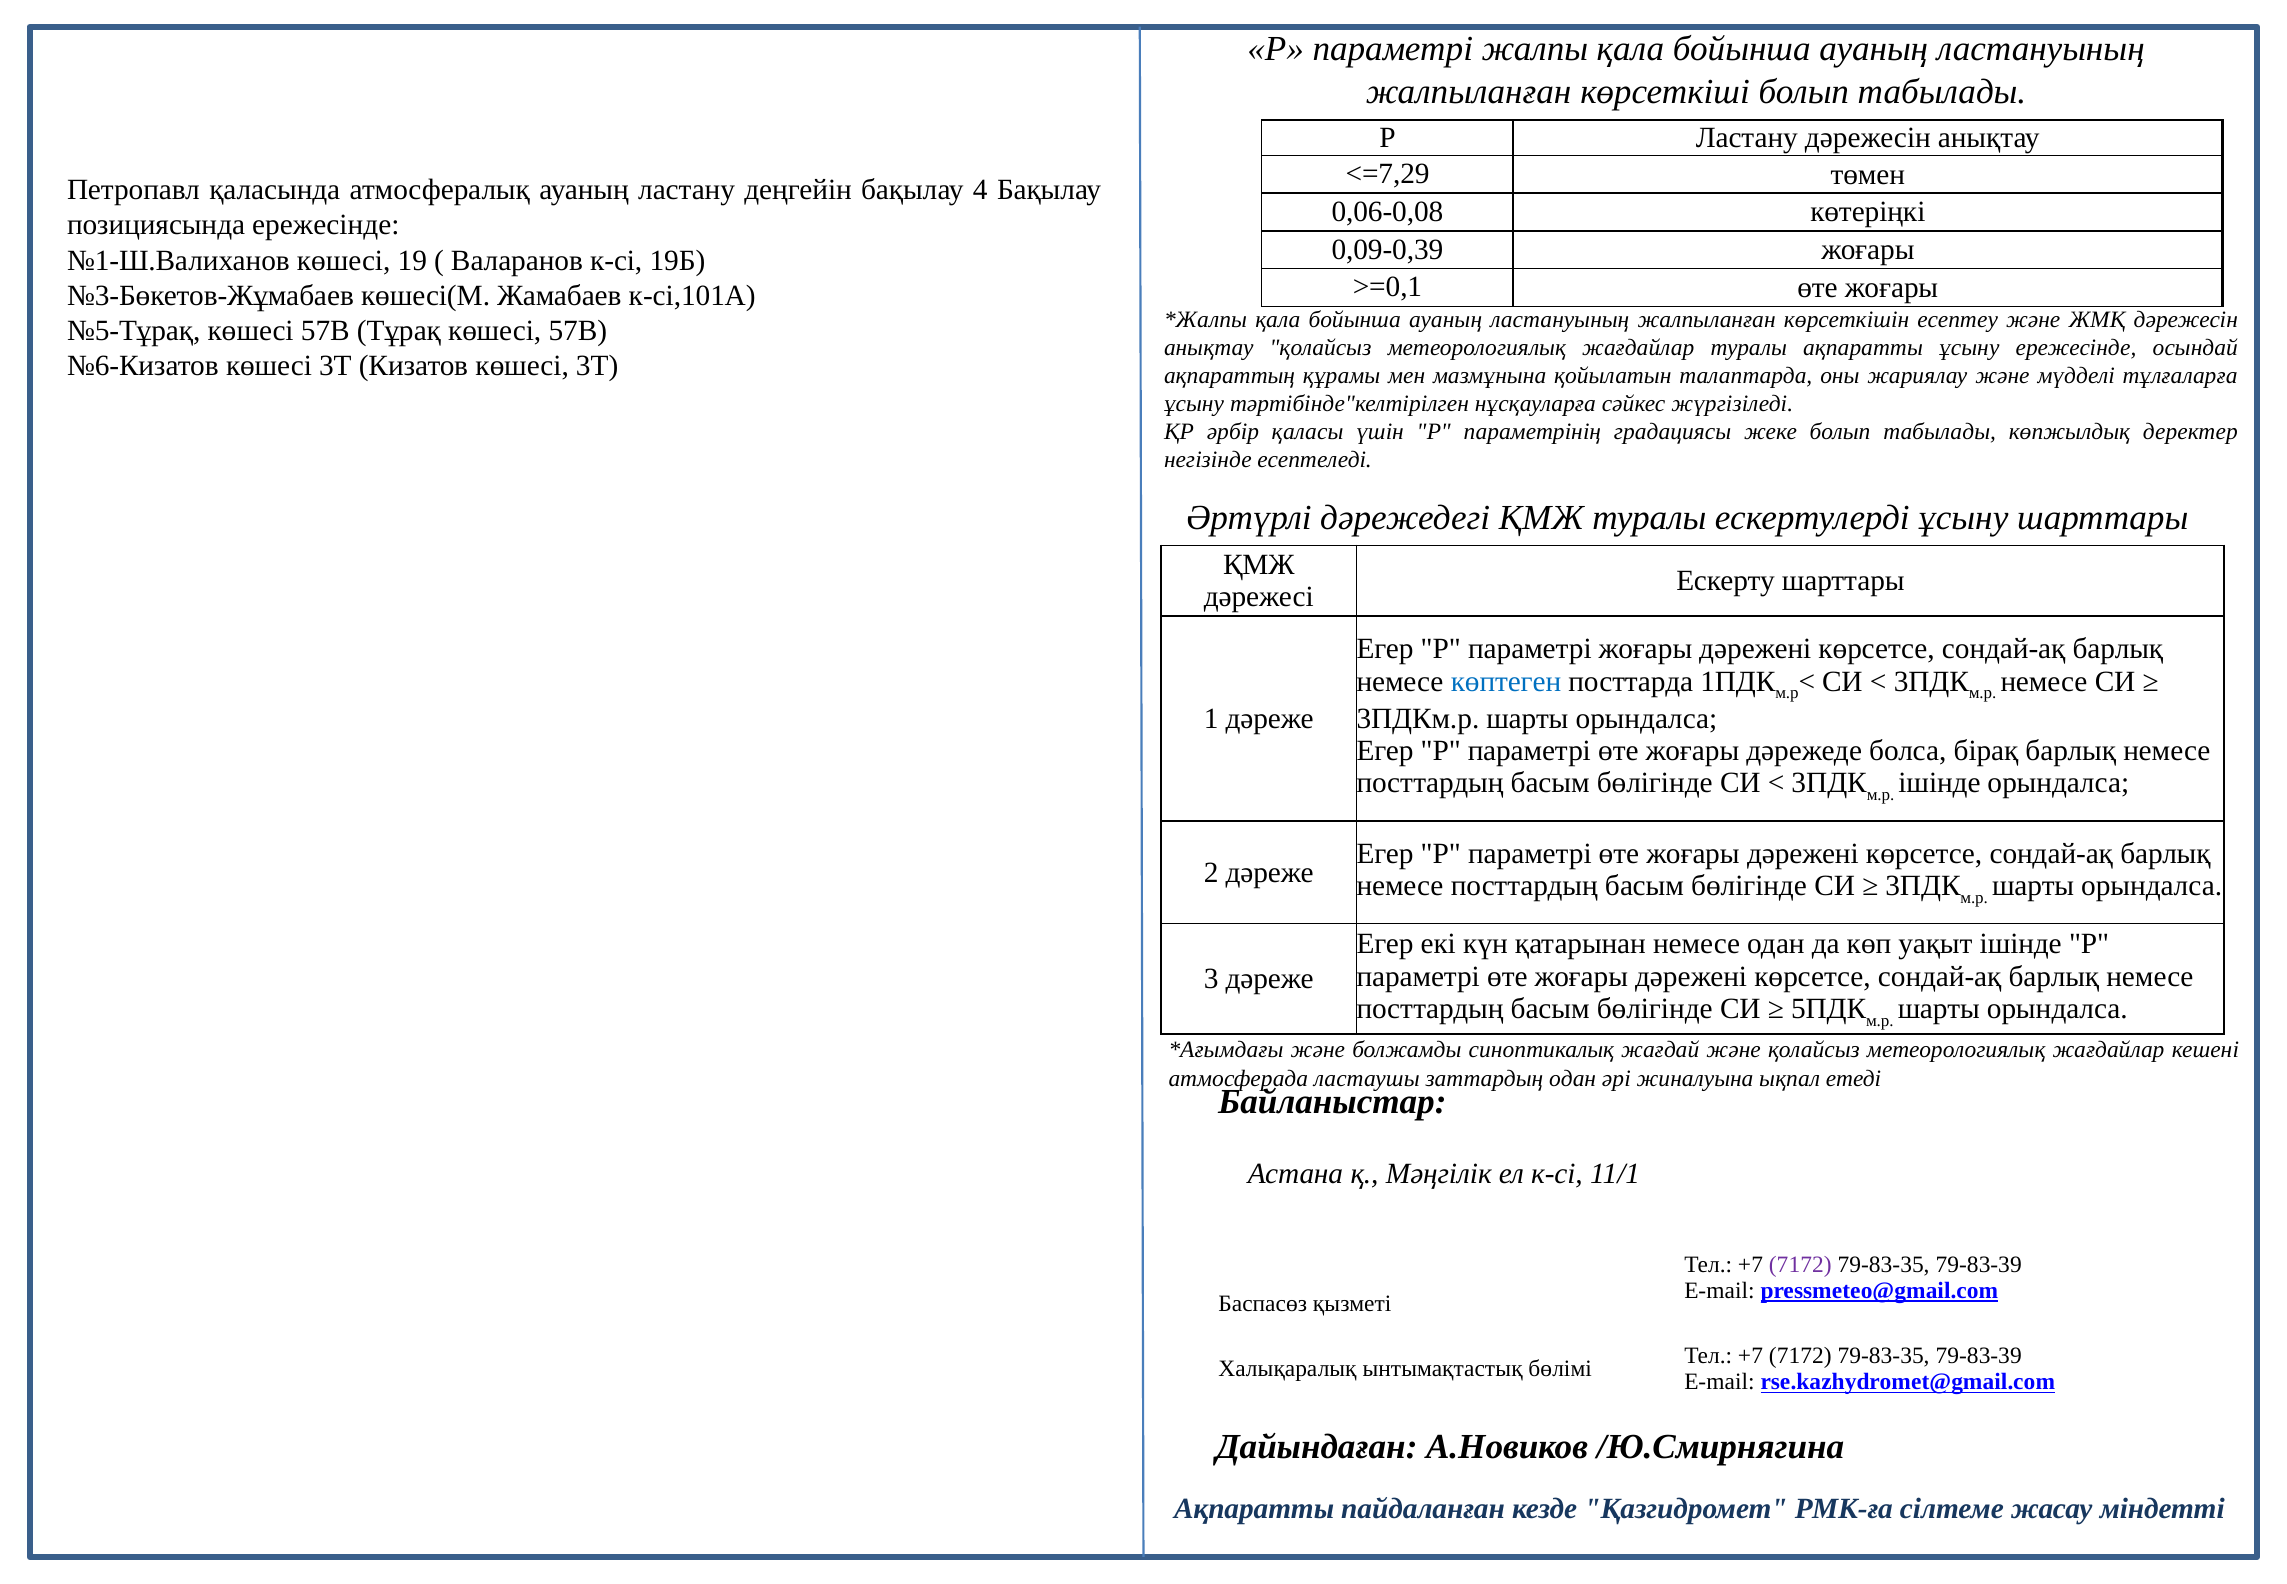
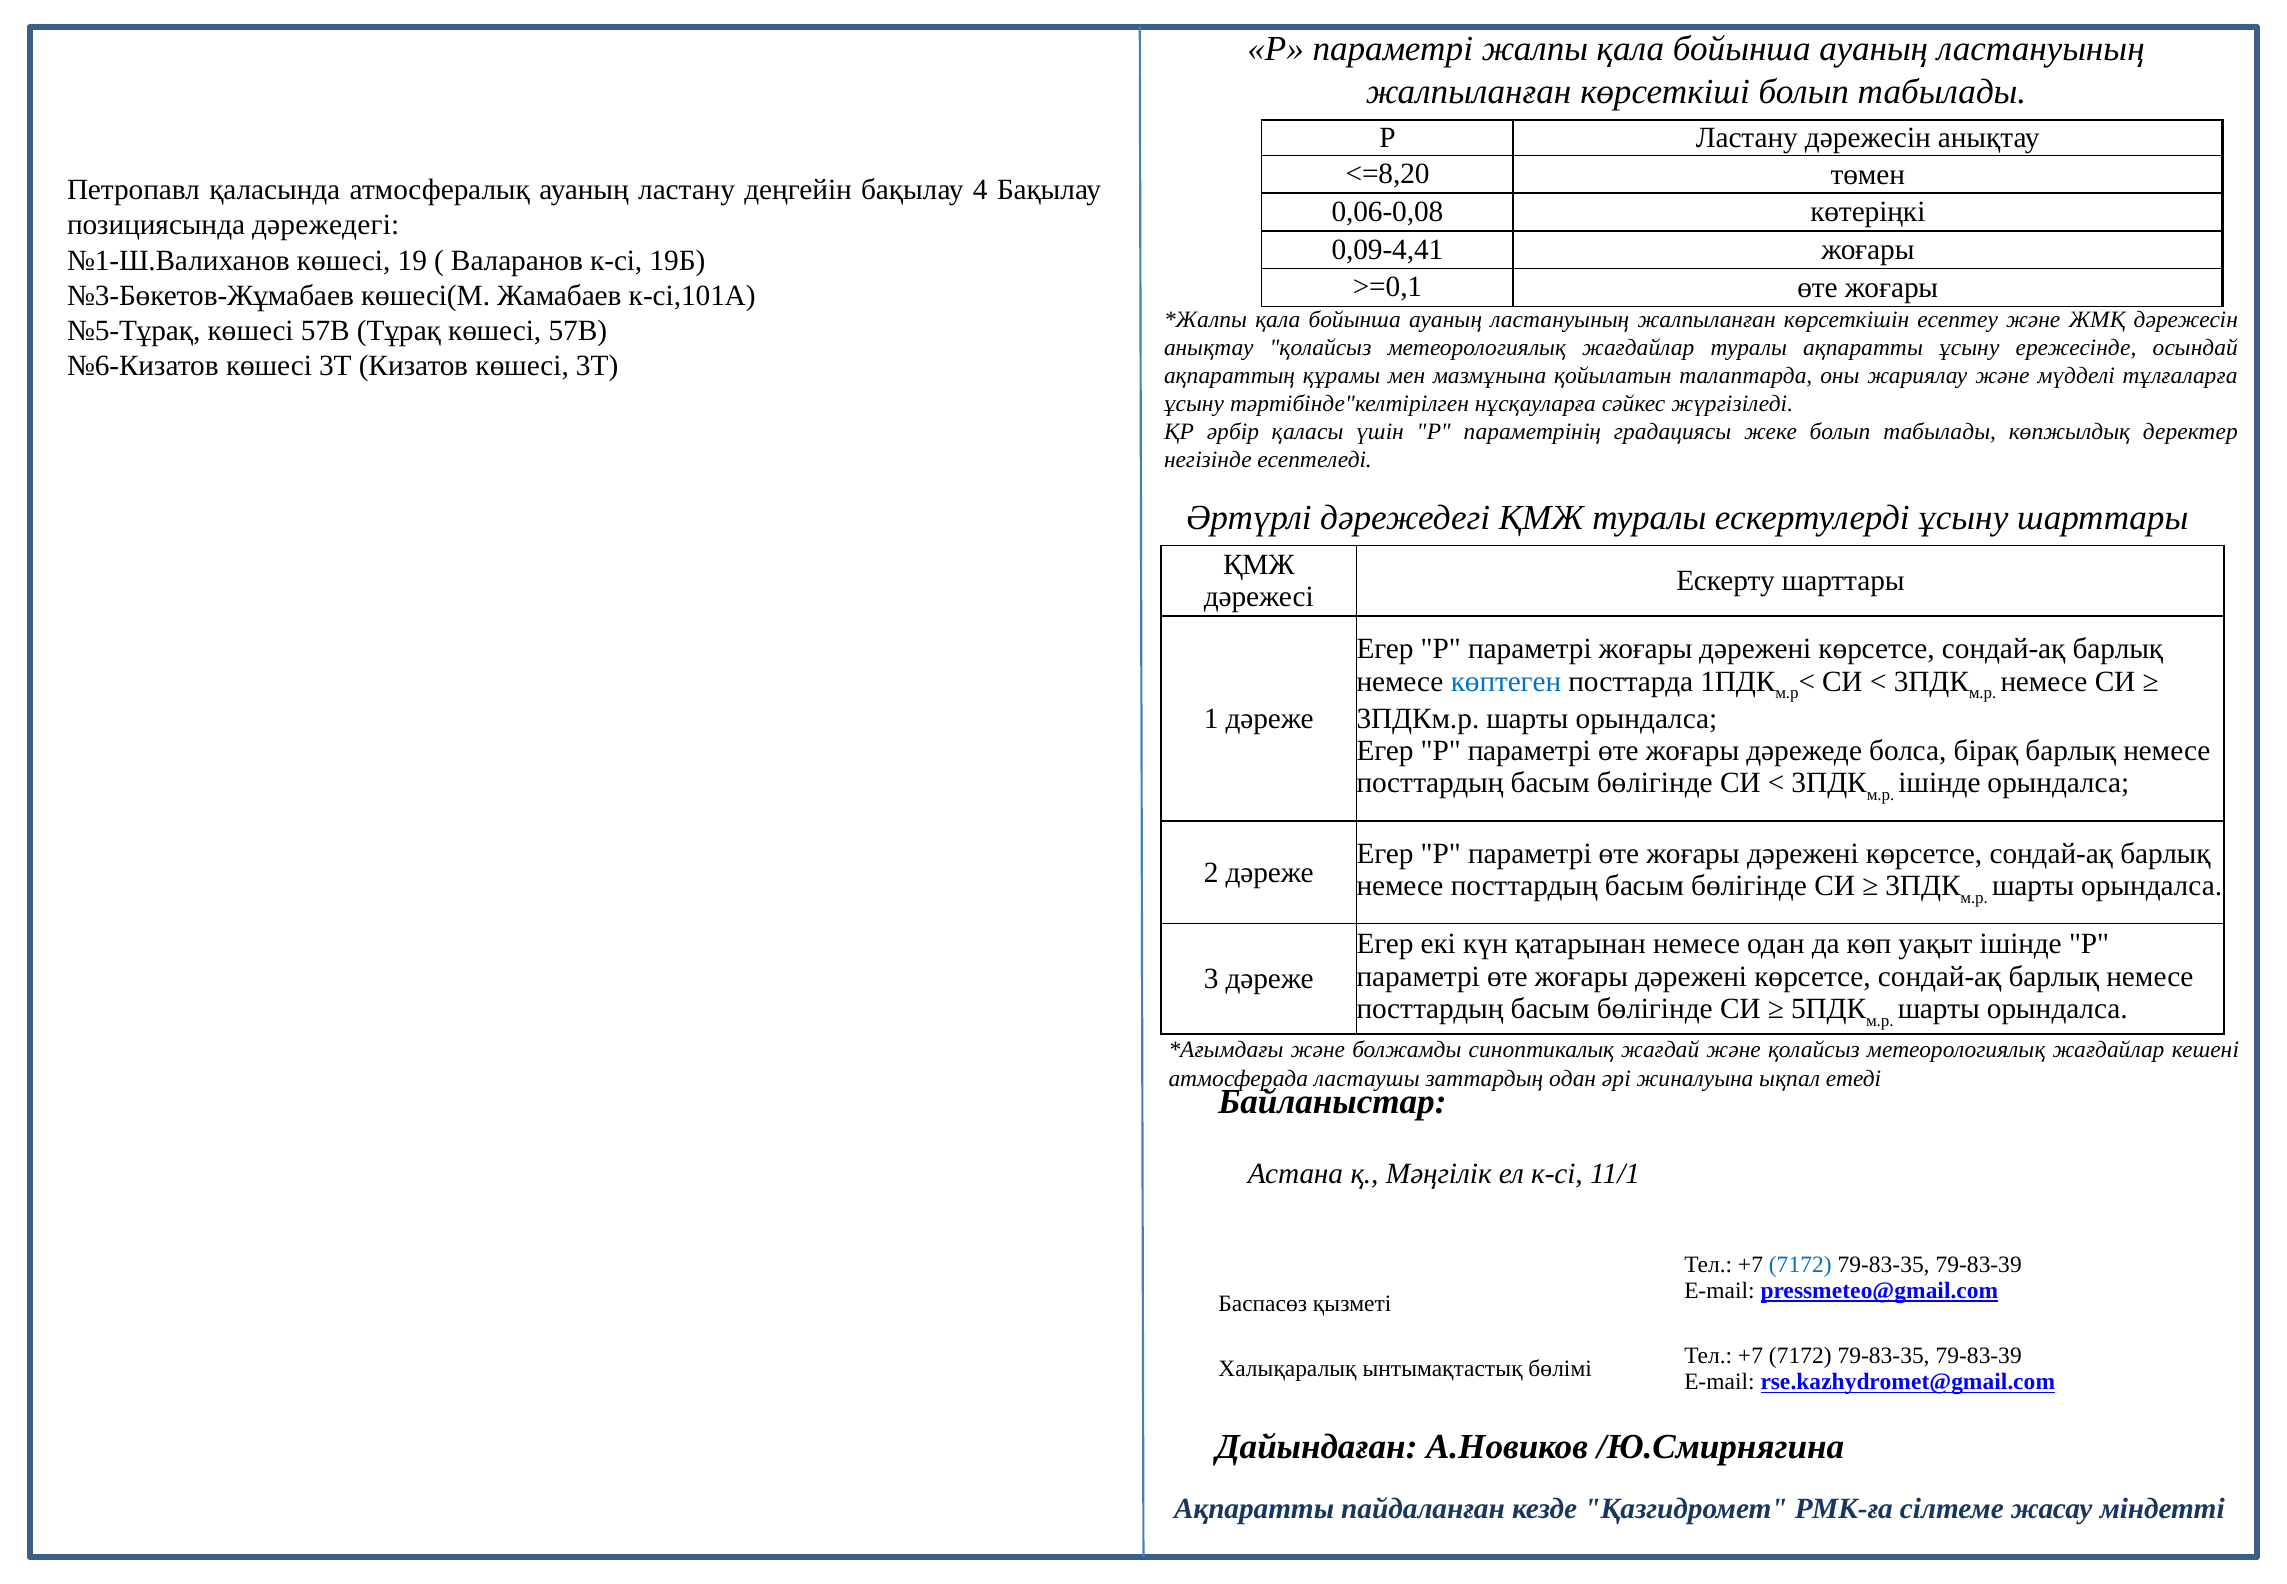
<=7,29: <=7,29 -> <=8,20
позициясында ережесінде: ережесінде -> дәрежедегі
0,09-0,39: 0,09-0,39 -> 0,09-4,41
7172 at (1800, 1264) colour: purple -> blue
